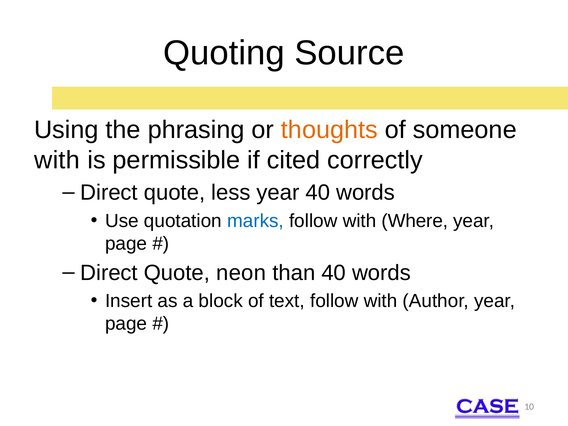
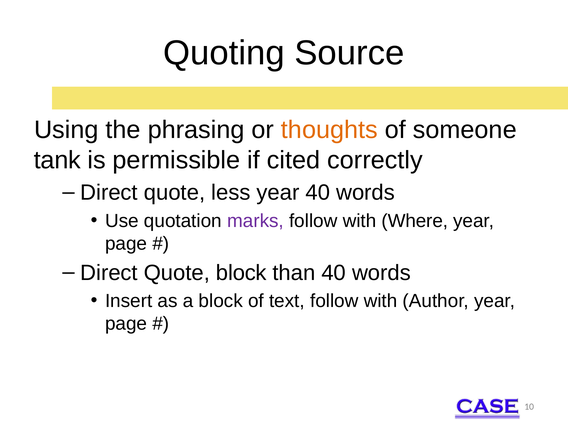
with at (57, 160): with -> tank
marks colour: blue -> purple
Quote neon: neon -> block
